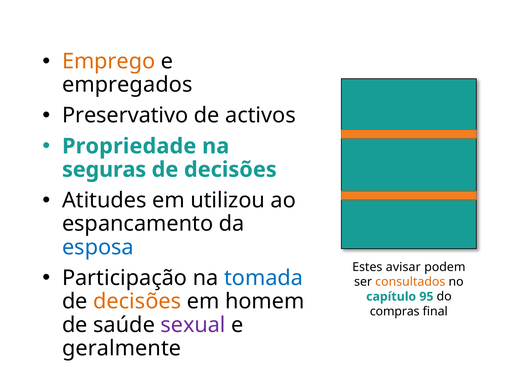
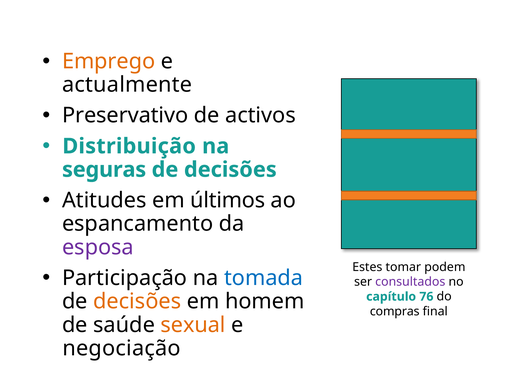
empregados: empregados -> actualmente
Propriedade: Propriedade -> Distribuição
utilizou: utilizou -> últimos
esposa colour: blue -> purple
avisar: avisar -> tomar
consultados colour: orange -> purple
95: 95 -> 76
sexual colour: purple -> orange
geralmente: geralmente -> negociação
